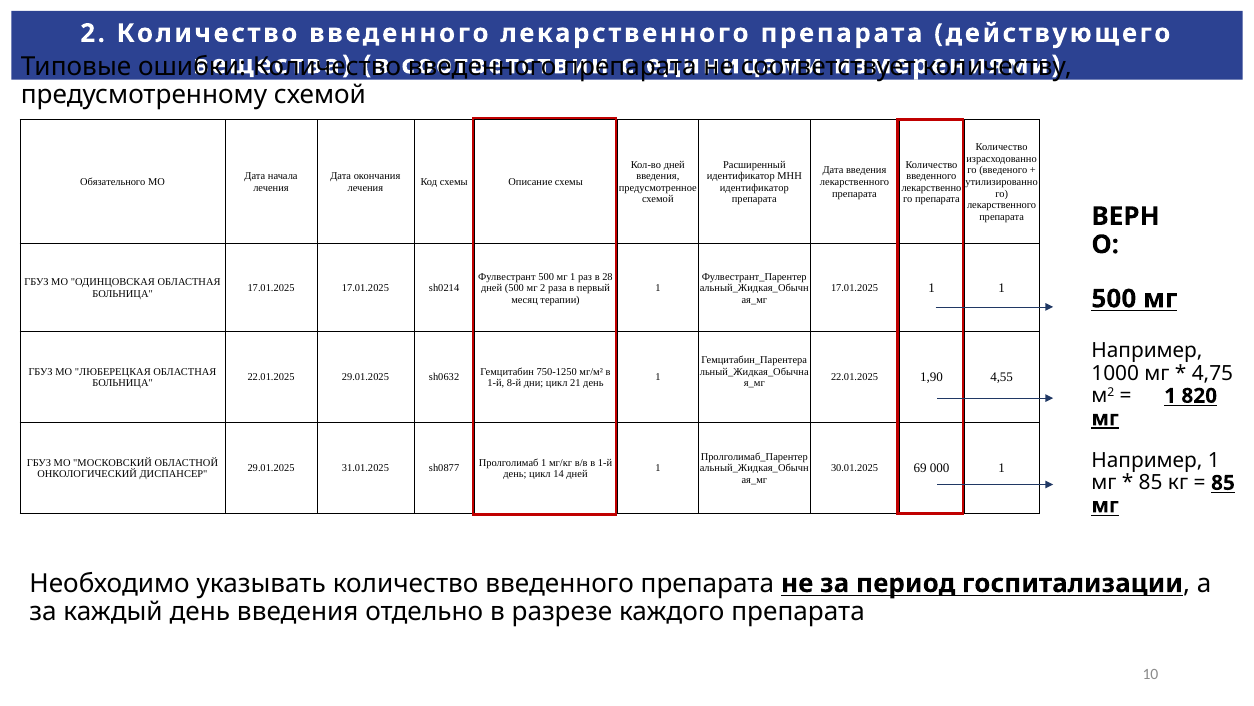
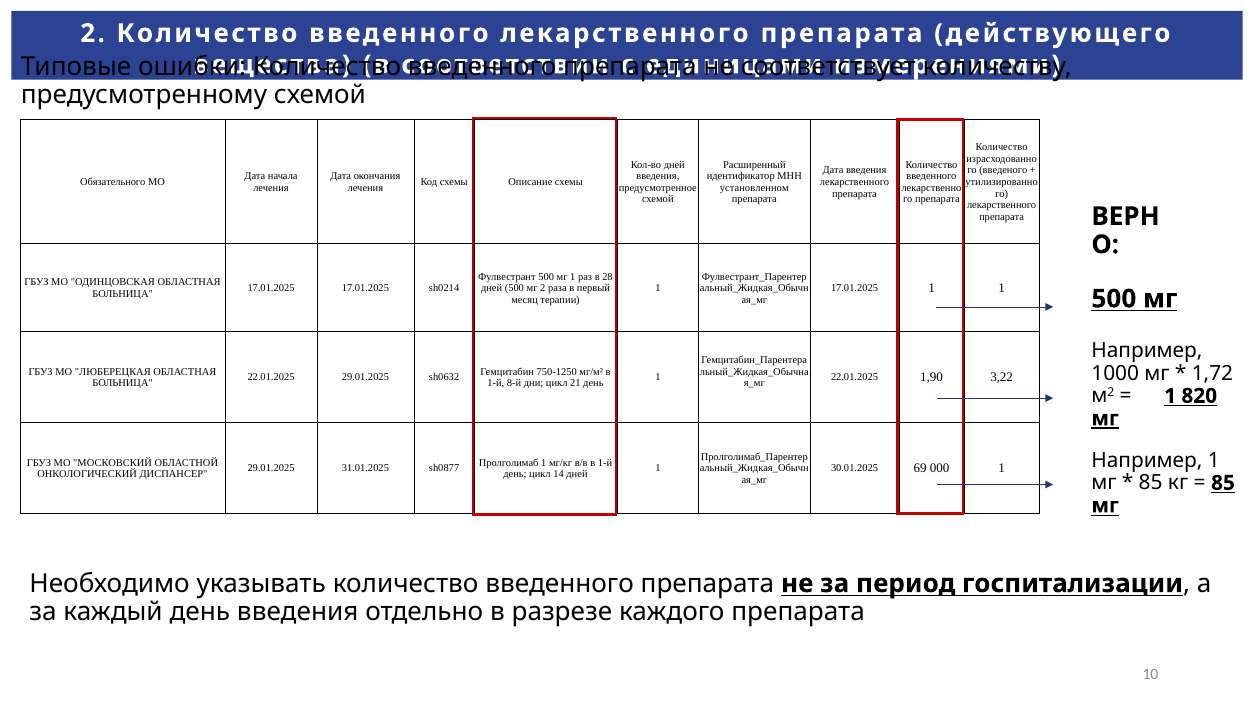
идентификатор at (754, 188): идентификатор -> установленном
4,75: 4,75 -> 1,72
4,55: 4,55 -> 3,22
